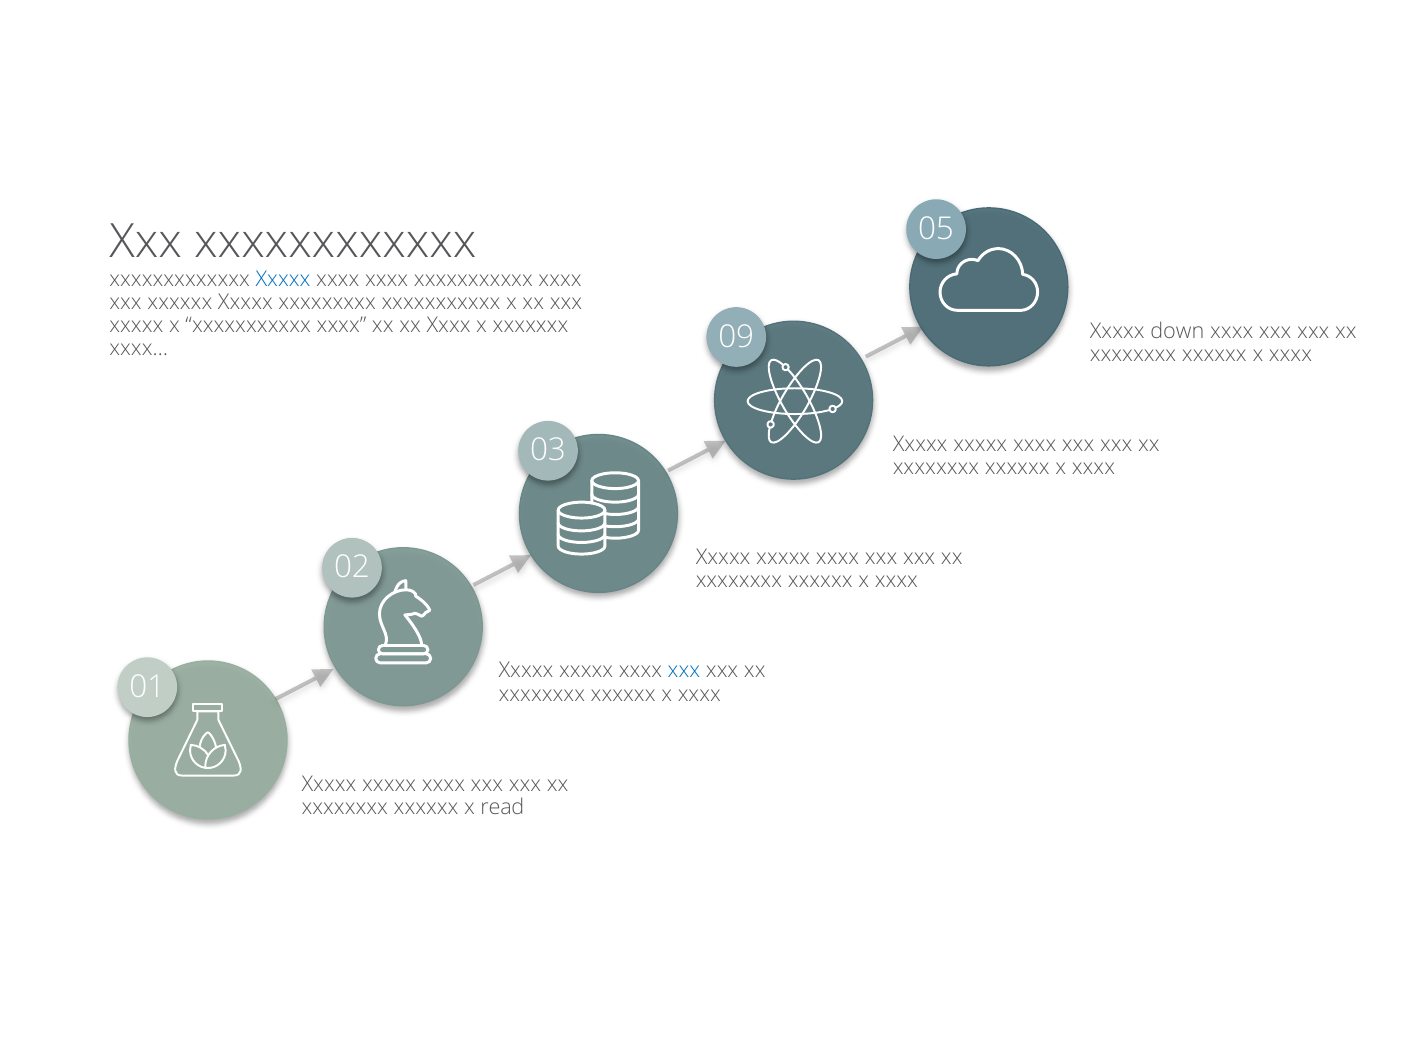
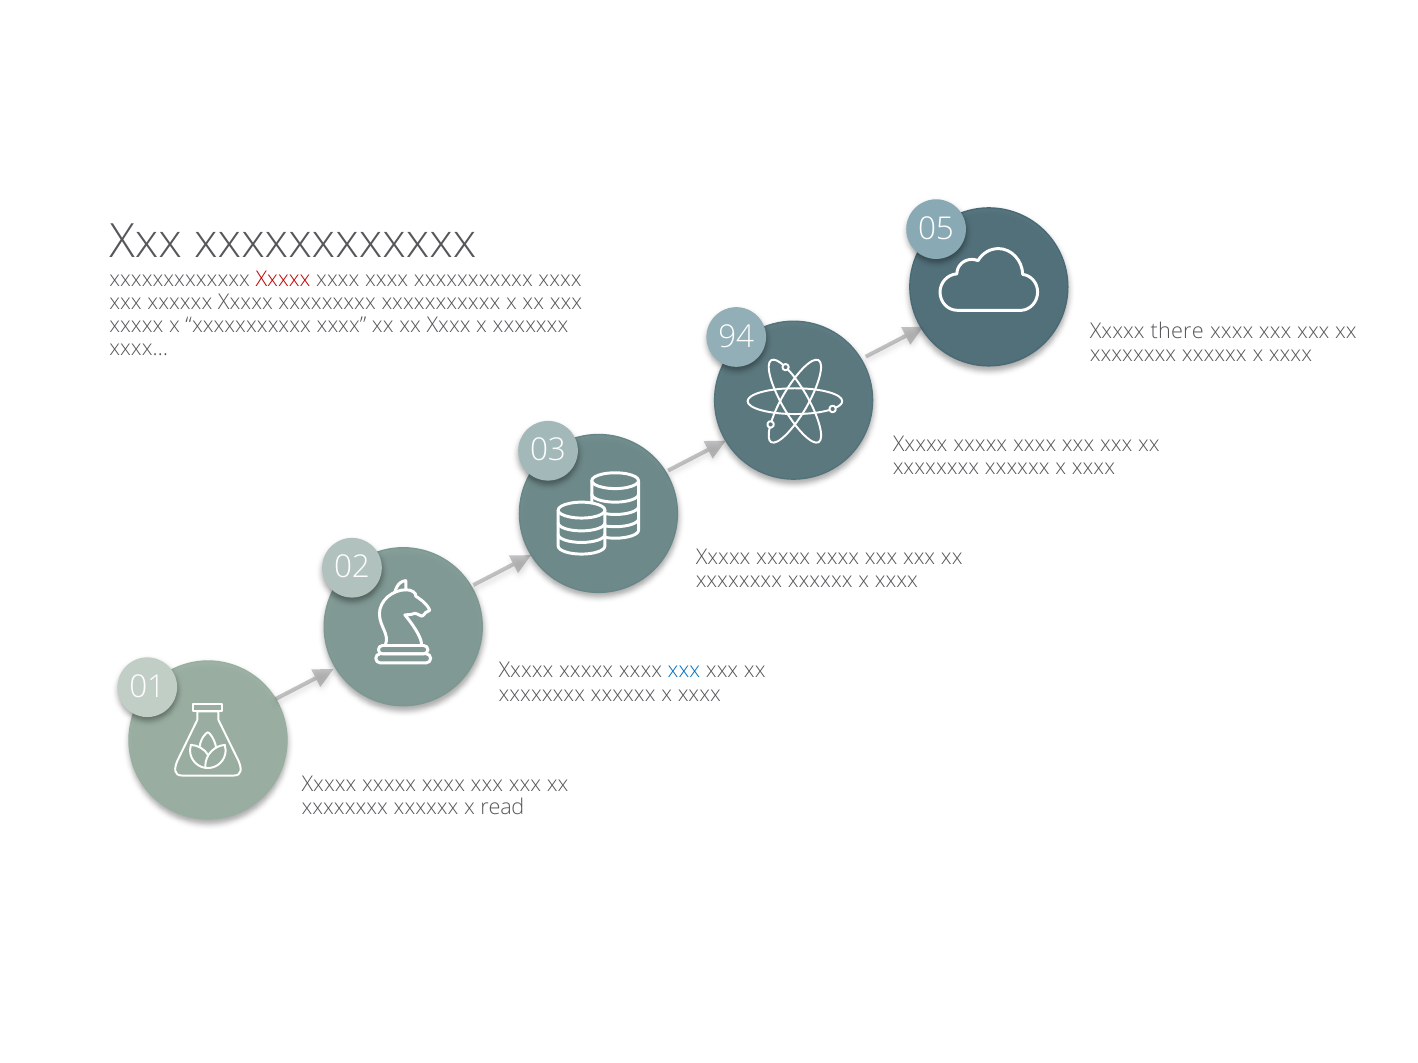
Xxxxx at (283, 279) colour: blue -> red
down: down -> there
09: 09 -> 94
